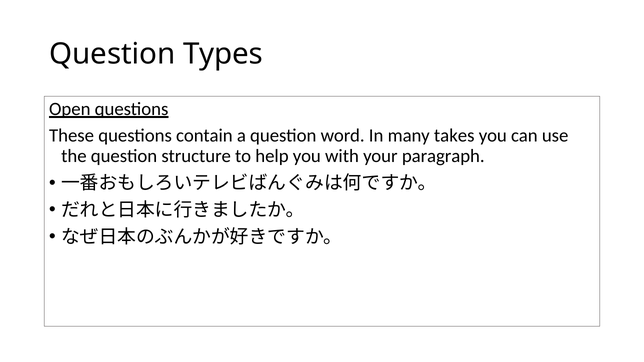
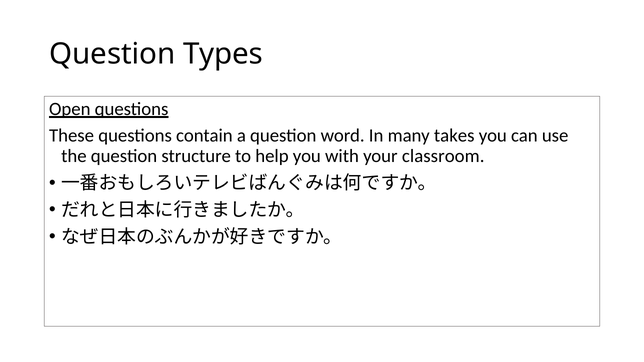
paragraph: paragraph -> classroom
